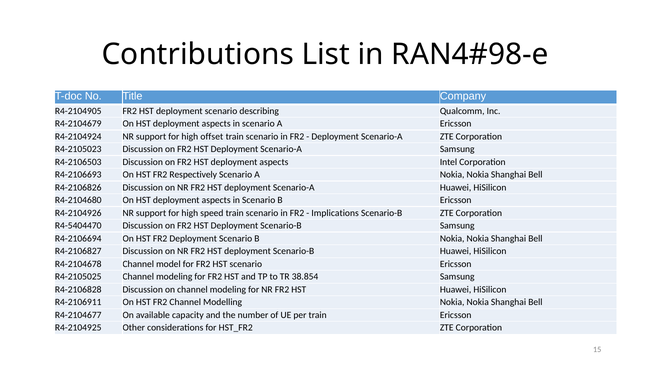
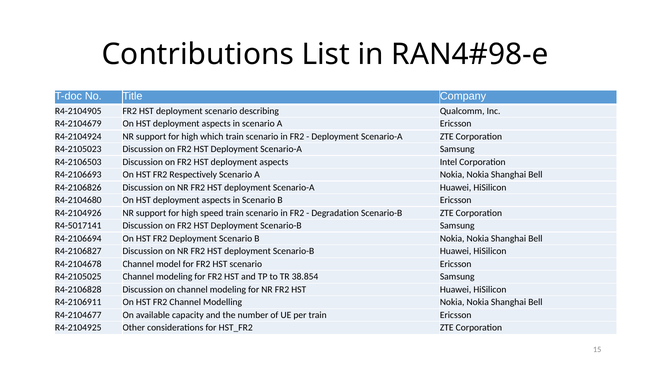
offset: offset -> which
Implications: Implications -> Degradation
R4-5404470: R4-5404470 -> R4-5017141
